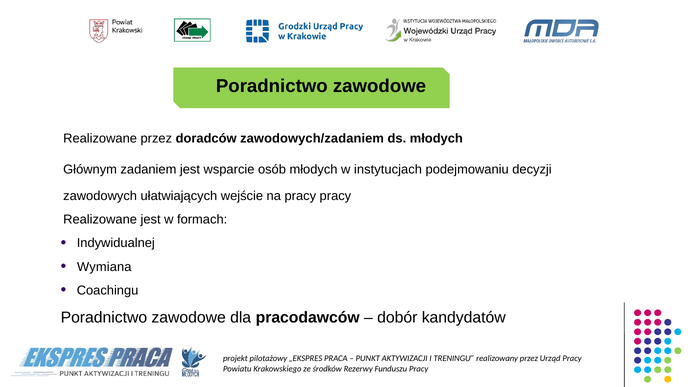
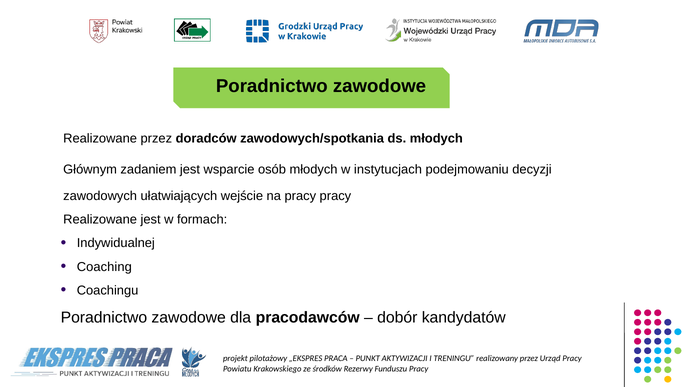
zawodowych/zadaniem: zawodowych/zadaniem -> zawodowych/spotkania
Wymiana: Wymiana -> Coaching
